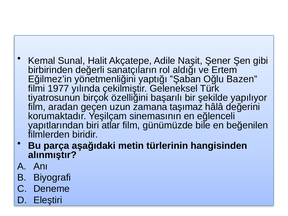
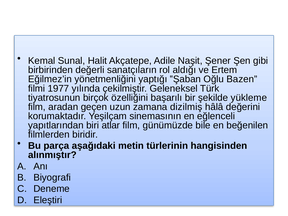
yapılıyor: yapılıyor -> yükleme
taşımaz: taşımaz -> dizilmiş
